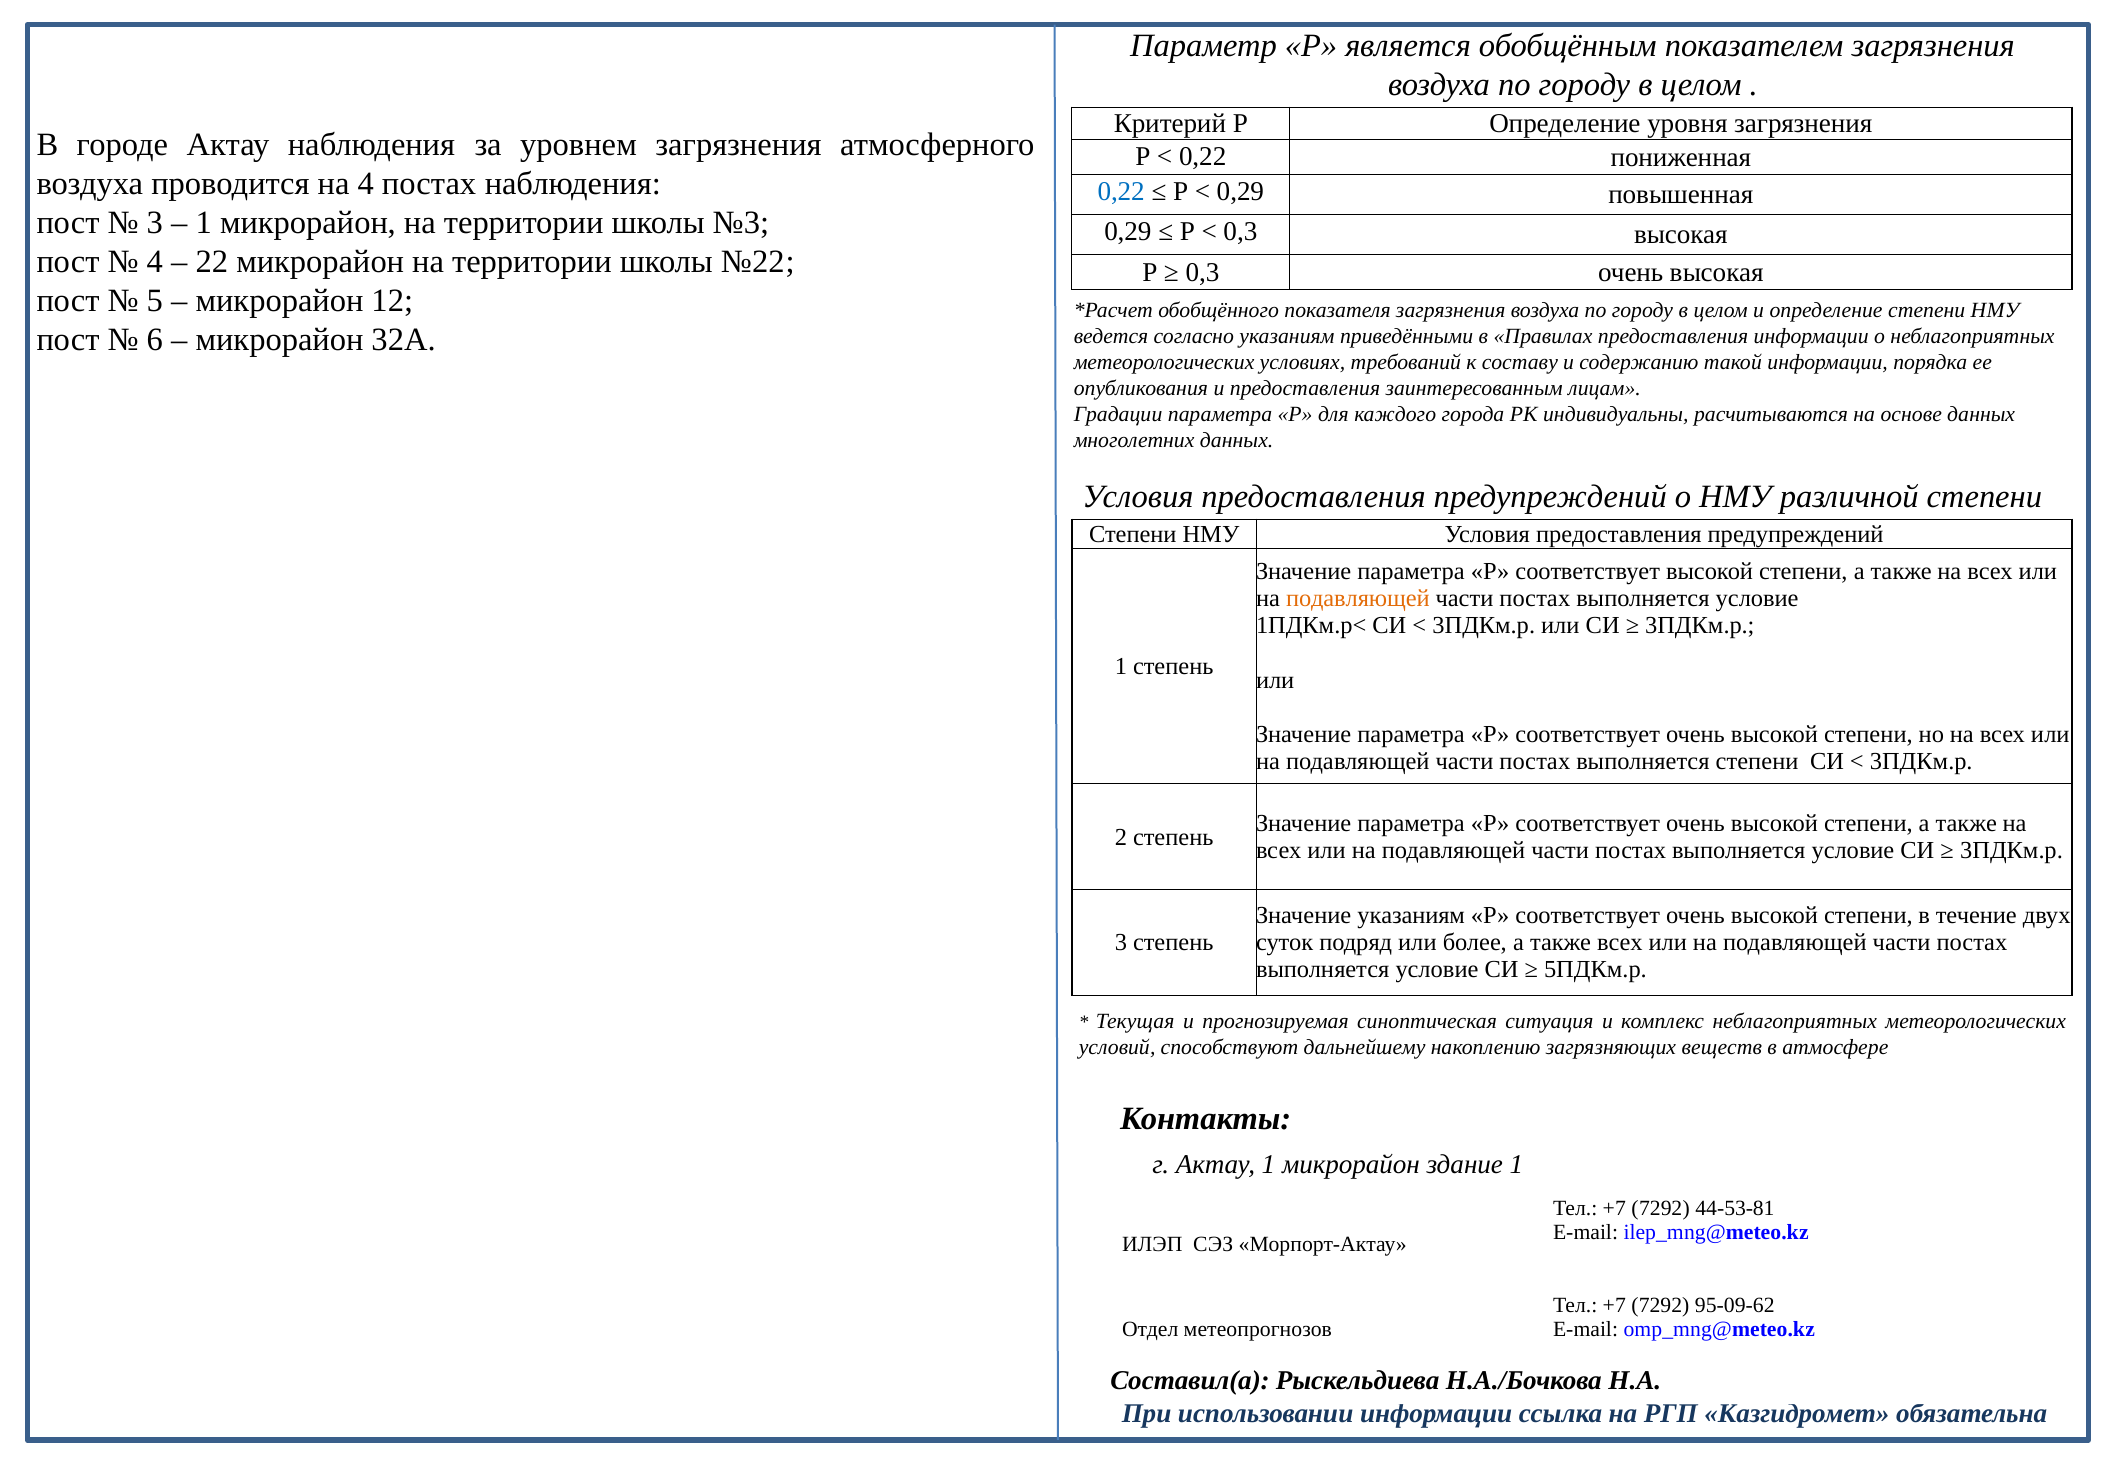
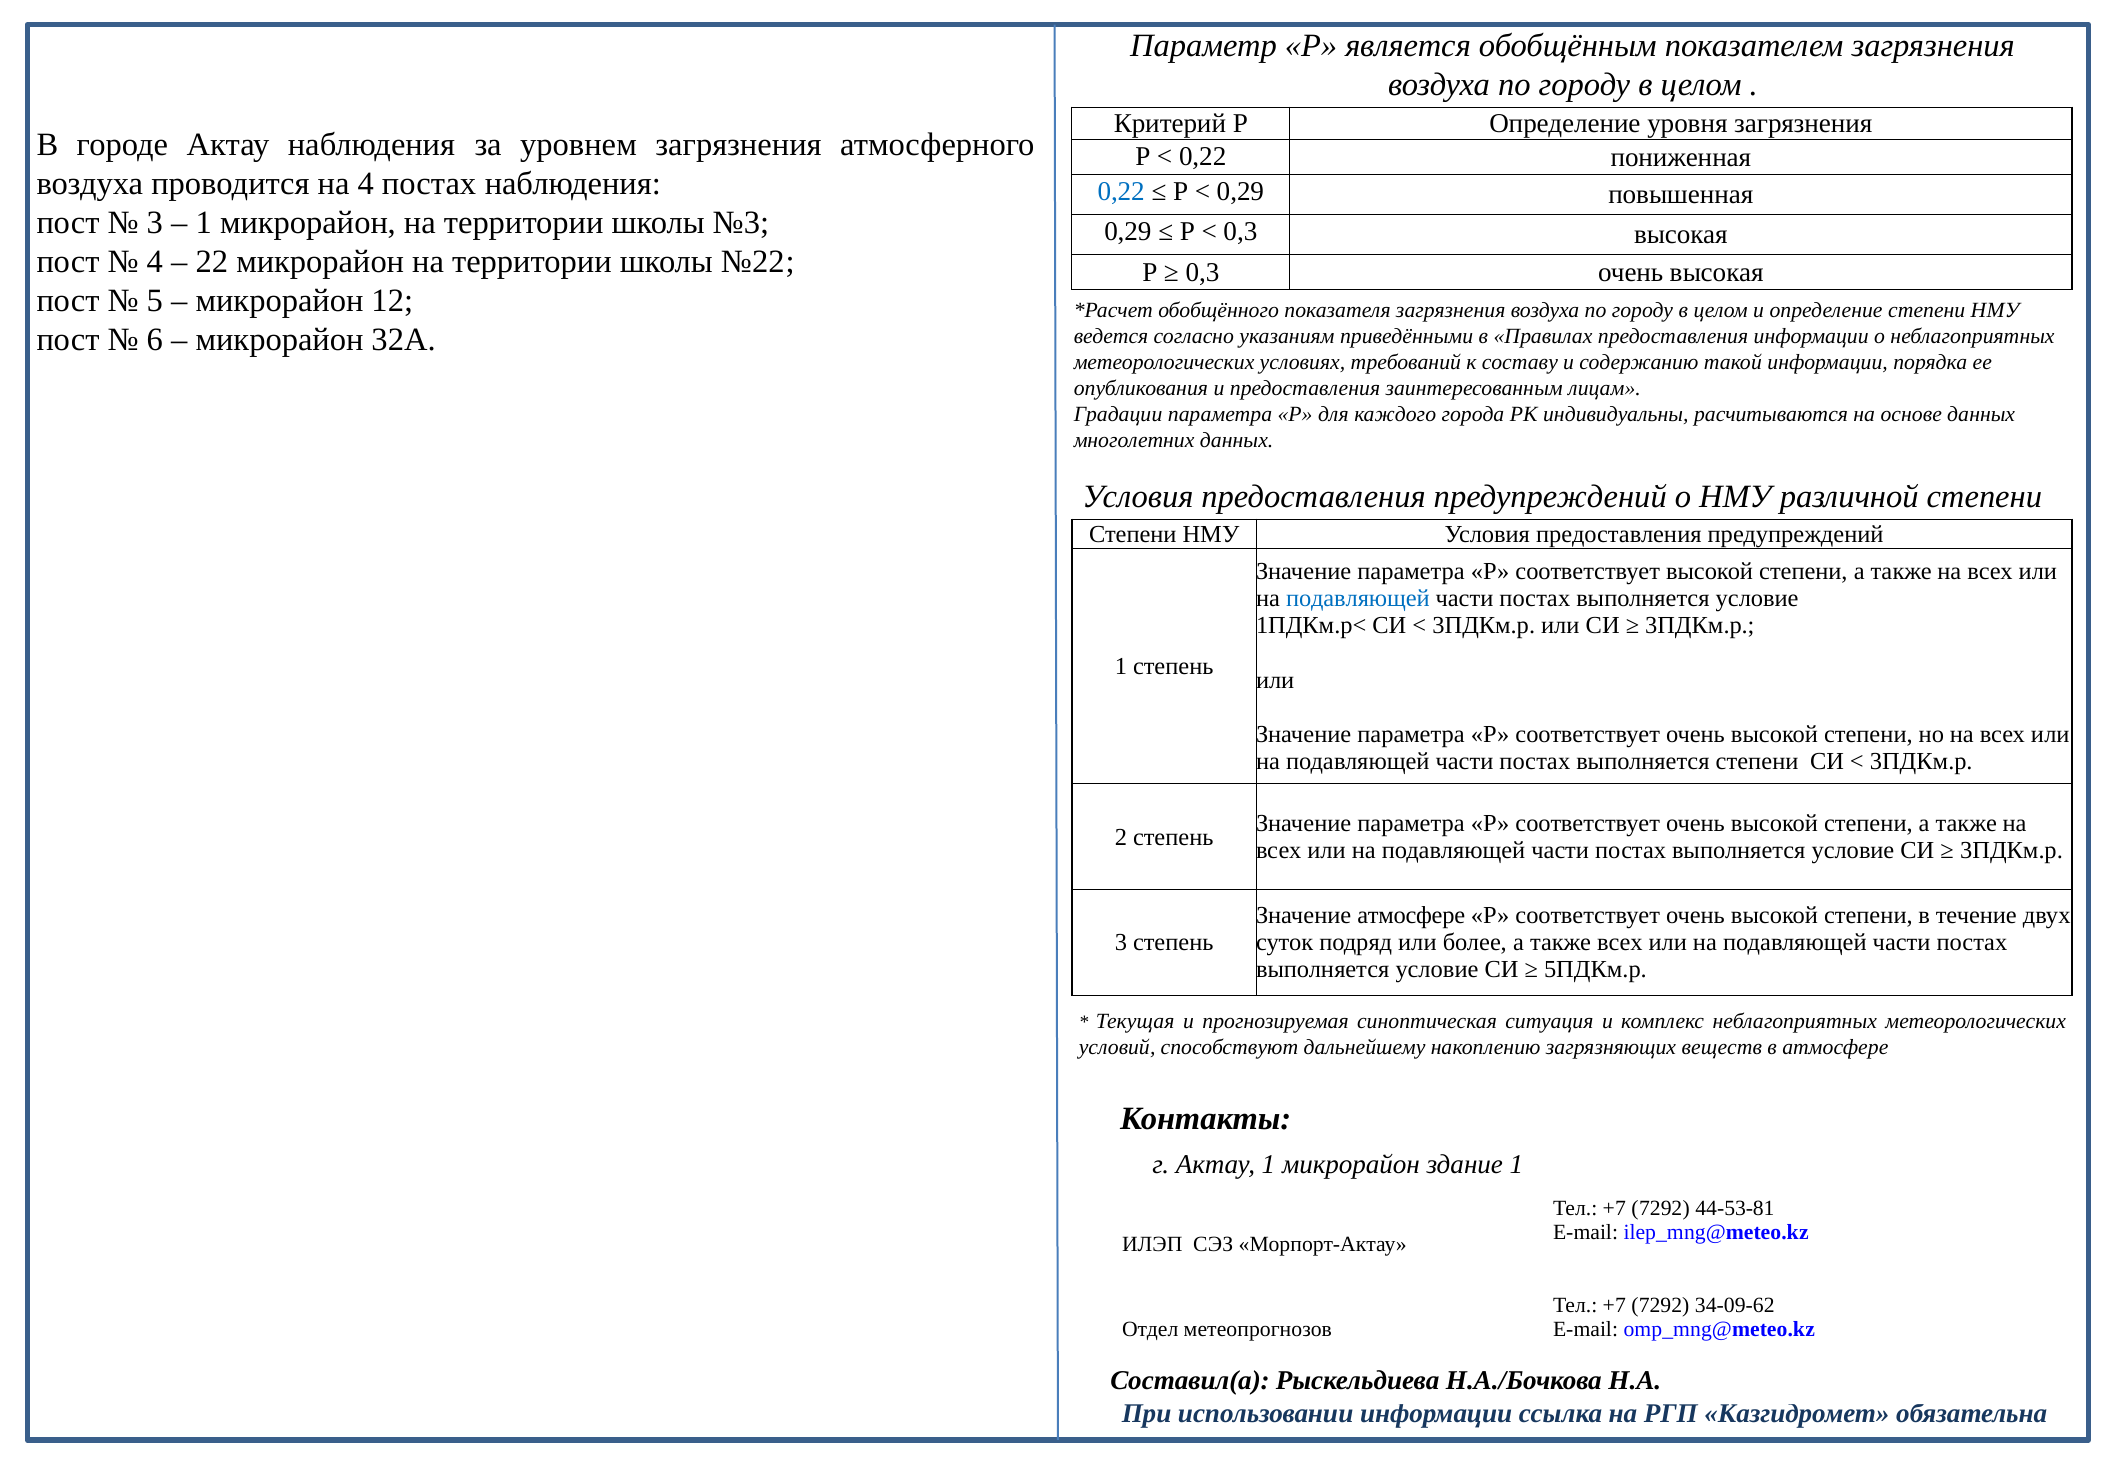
подавляющей at (1358, 599) colour: orange -> blue
Значение указаниям: указаниям -> атмосфере
95-09-62: 95-09-62 -> 34-09-62
